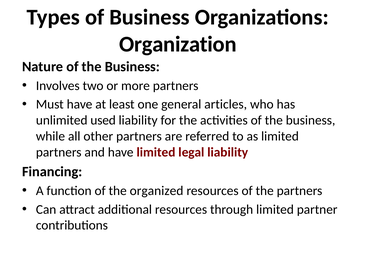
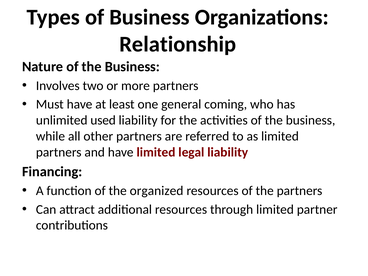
Organization: Organization -> Relationship
articles: articles -> coming
